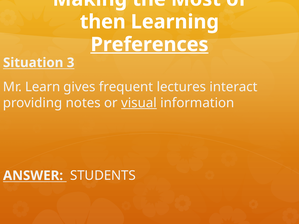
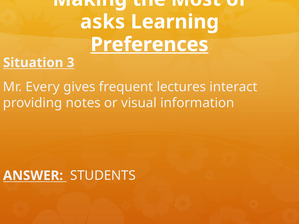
then: then -> asks
Learn: Learn -> Every
visual underline: present -> none
